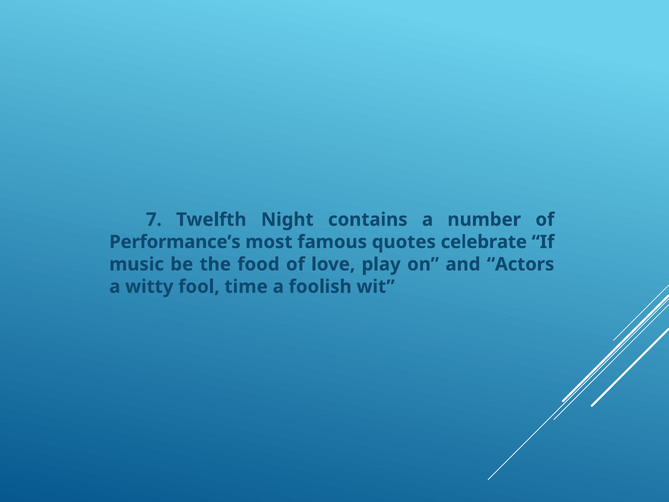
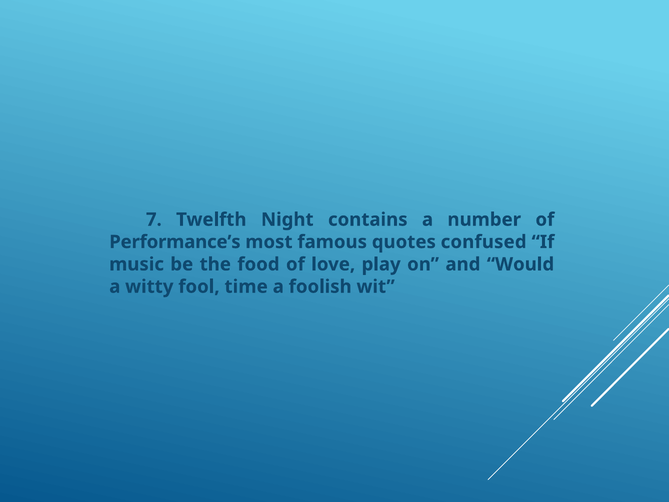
celebrate: celebrate -> confused
Actors: Actors -> Would
